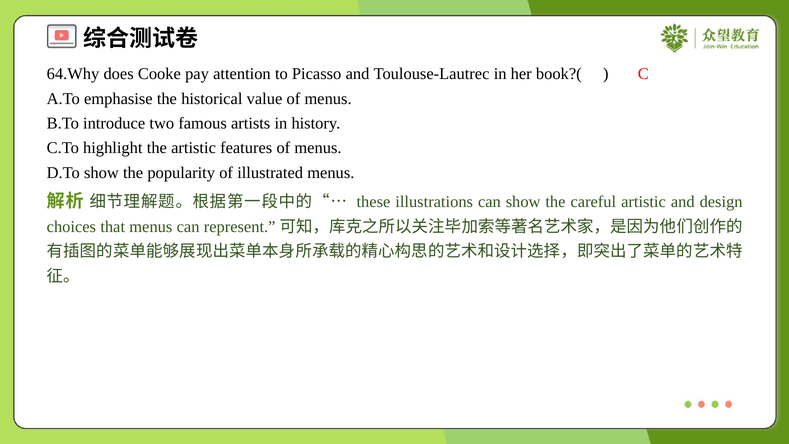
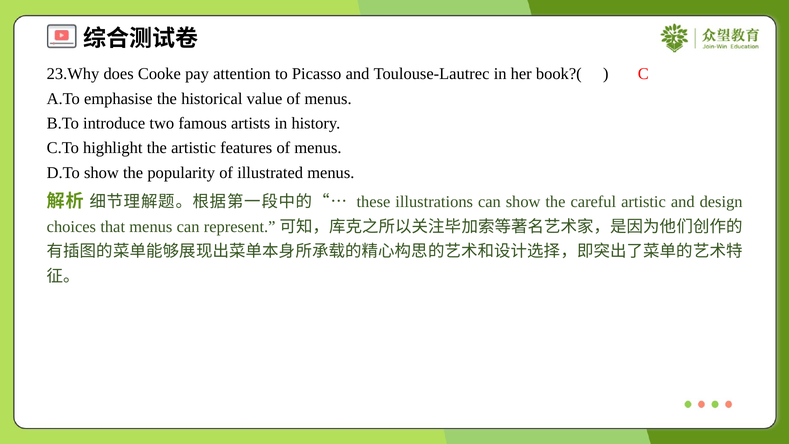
64.Why: 64.Why -> 23.Why
